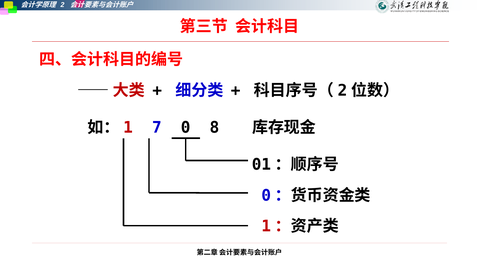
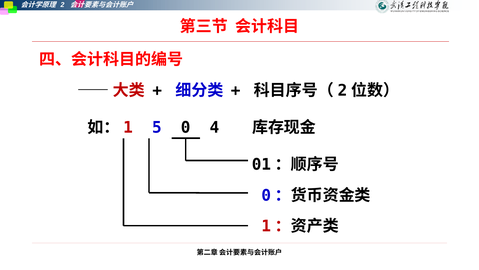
7: 7 -> 5
8: 8 -> 4
